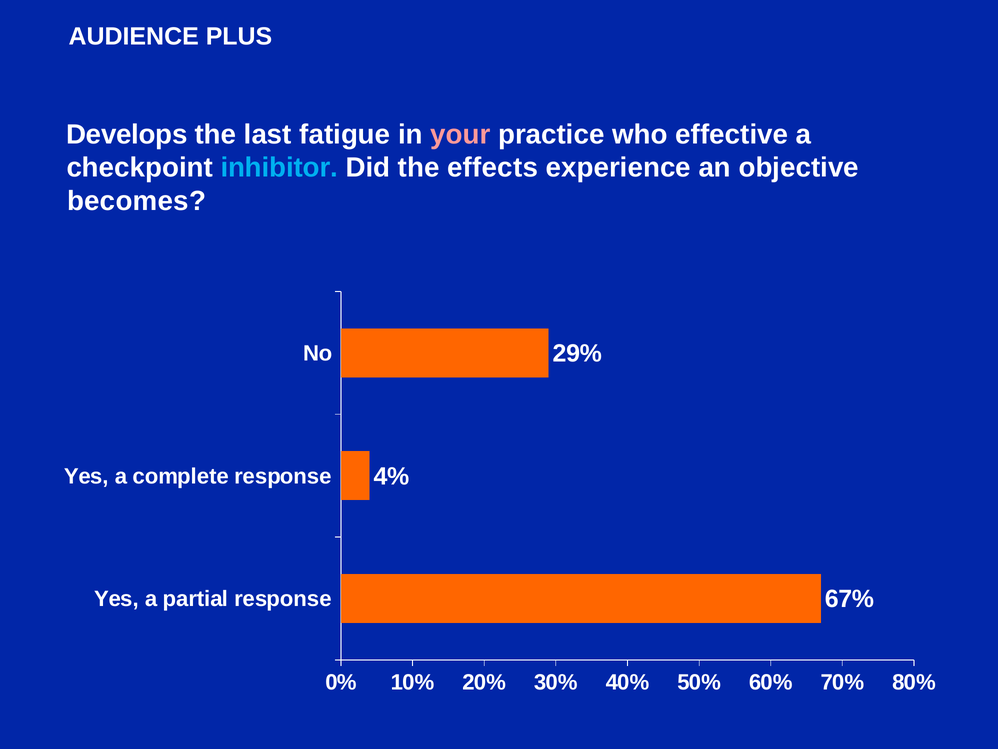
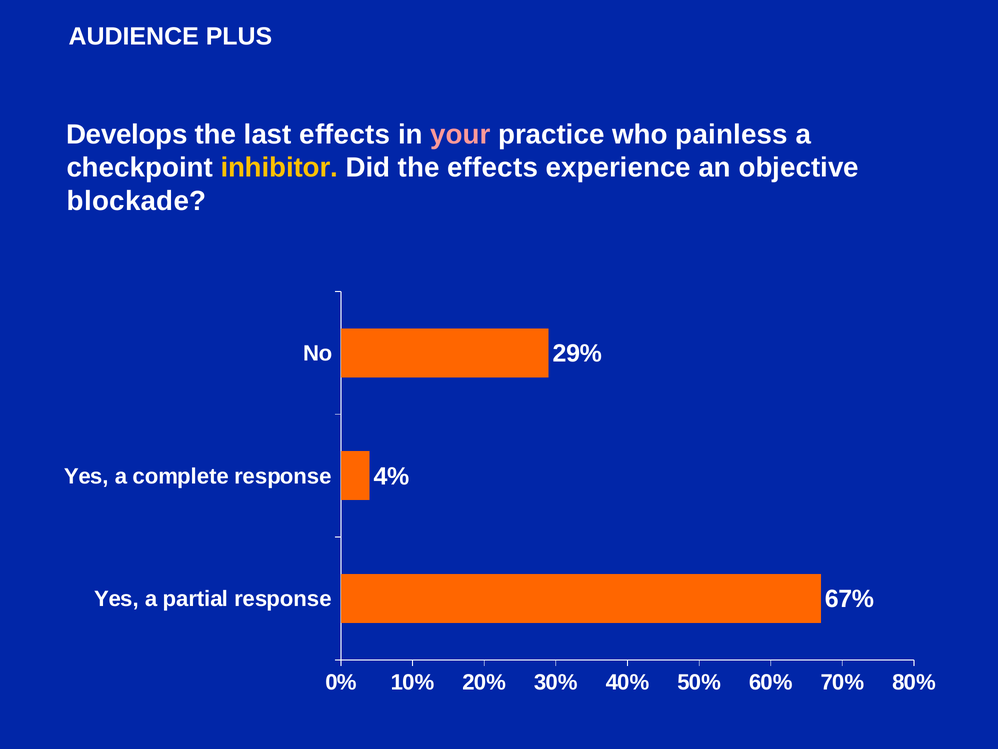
last fatigue: fatigue -> effects
effective: effective -> painless
inhibitor colour: light blue -> yellow
becomes: becomes -> blockade
